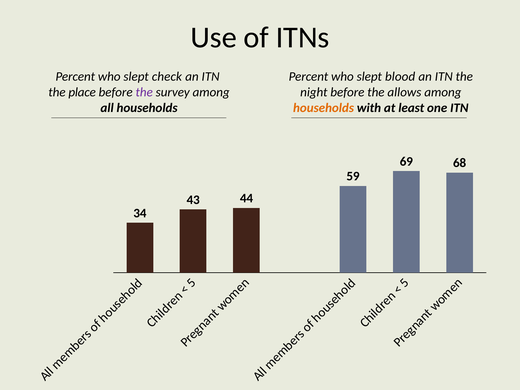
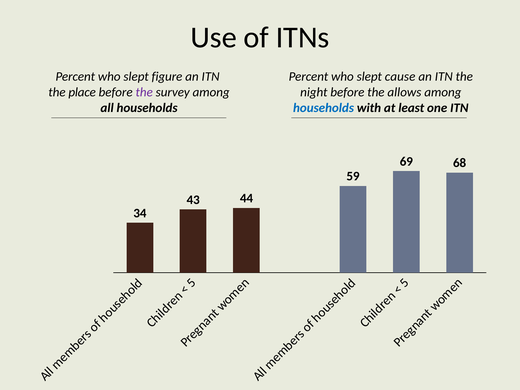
check: check -> figure
blood: blood -> cause
households at (324, 108) colour: orange -> blue
